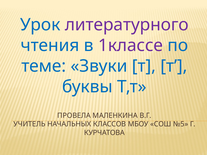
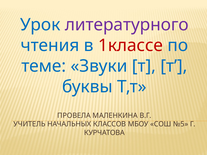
1классе colour: purple -> red
